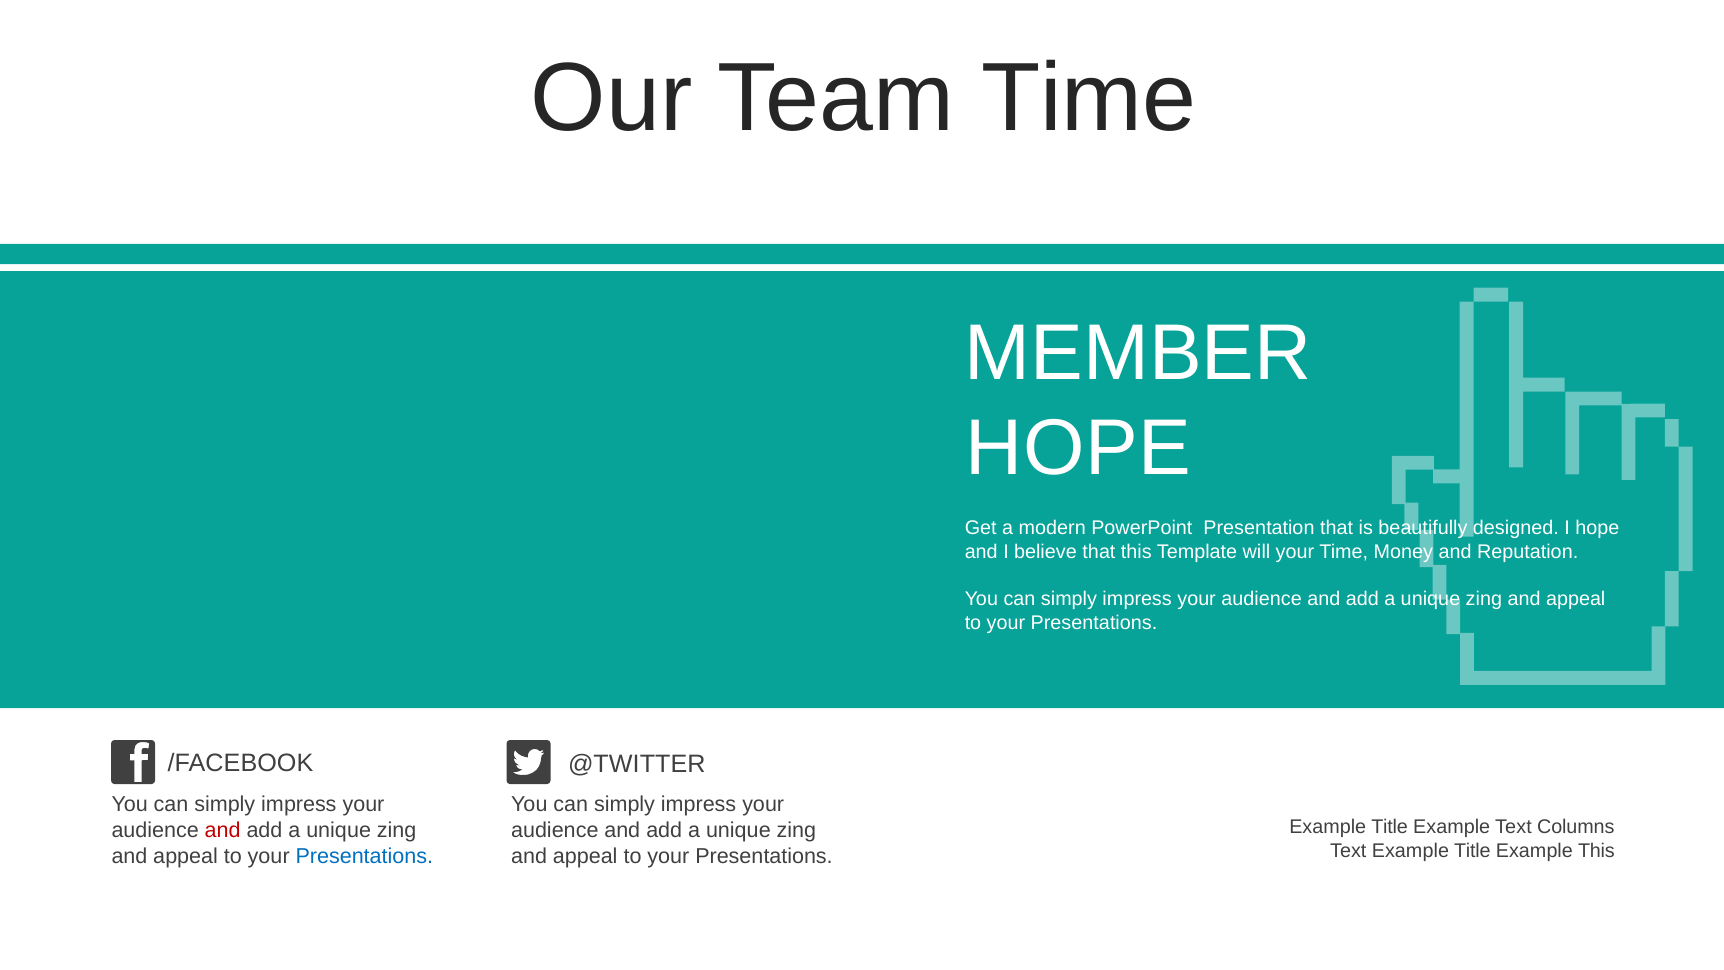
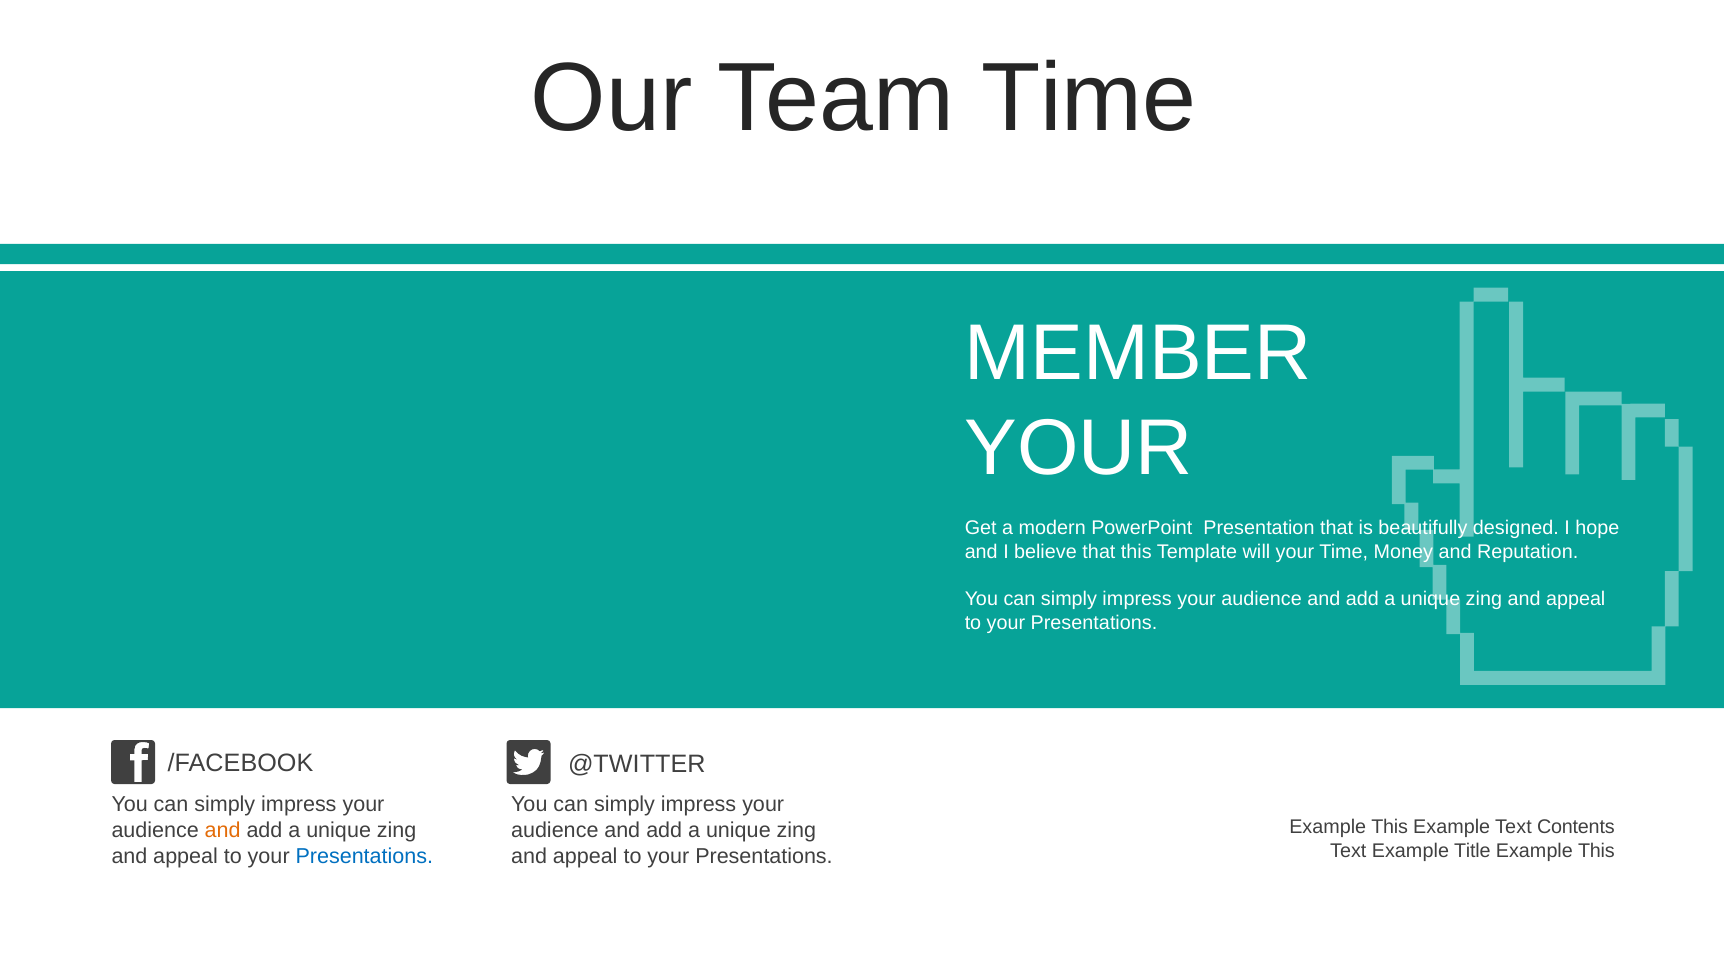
HOPE at (1078, 448): HOPE -> YOUR
Title at (1390, 827): Title -> This
Columns: Columns -> Contents
and at (223, 830) colour: red -> orange
